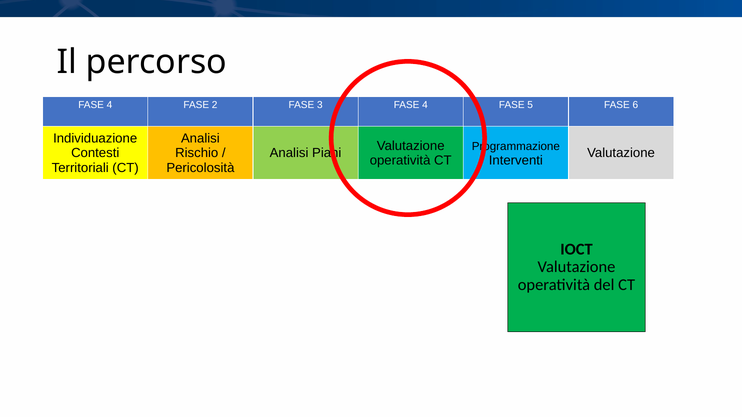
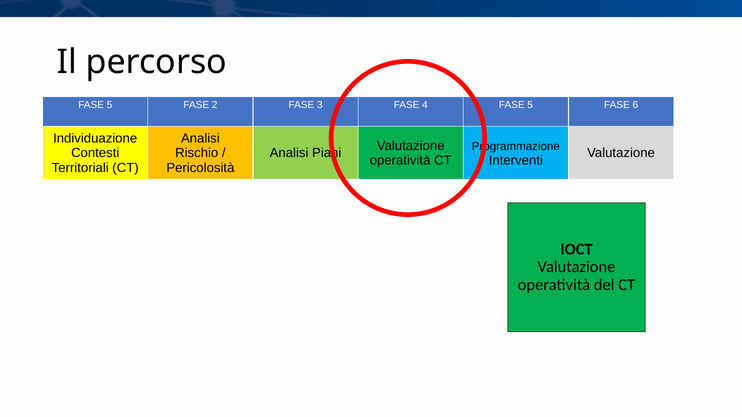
4 at (109, 105): 4 -> 5
